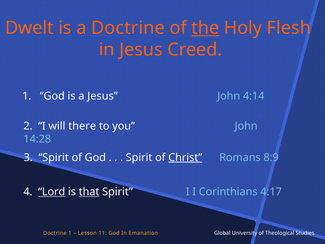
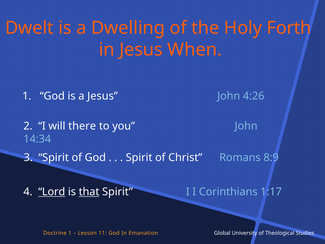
a Doctrine: Doctrine -> Dwelling
the underline: present -> none
Flesh: Flesh -> Forth
Creed: Creed -> When
4:14: 4:14 -> 4:26
14:28: 14:28 -> 14:34
Christ underline: present -> none
4:17: 4:17 -> 1:17
